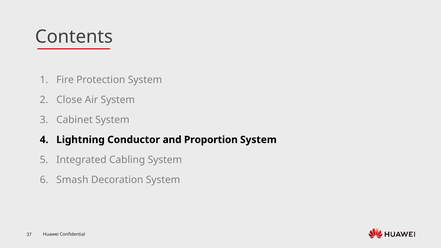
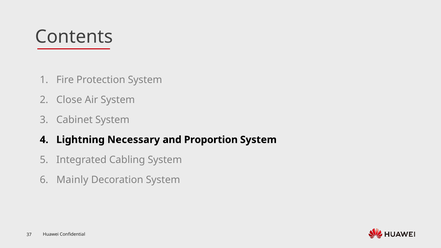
Conductor: Conductor -> Necessary
Smash: Smash -> Mainly
